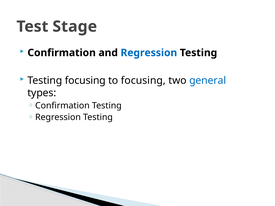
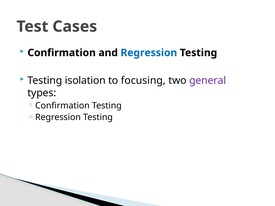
Stage: Stage -> Cases
Testing focusing: focusing -> isolation
general colour: blue -> purple
